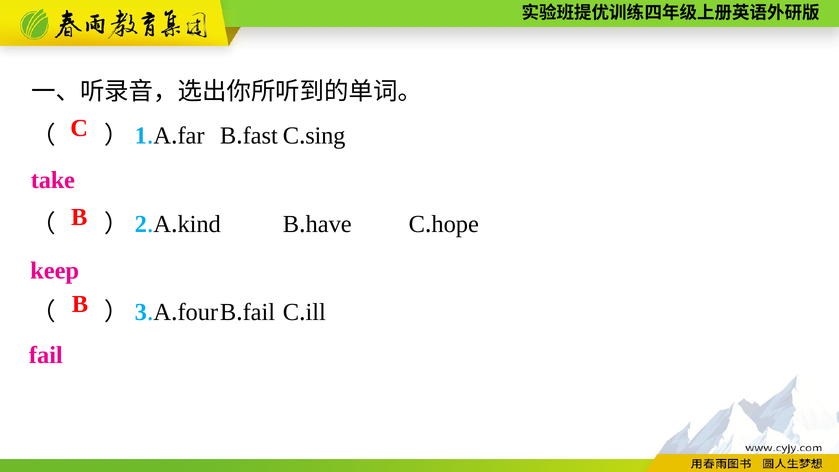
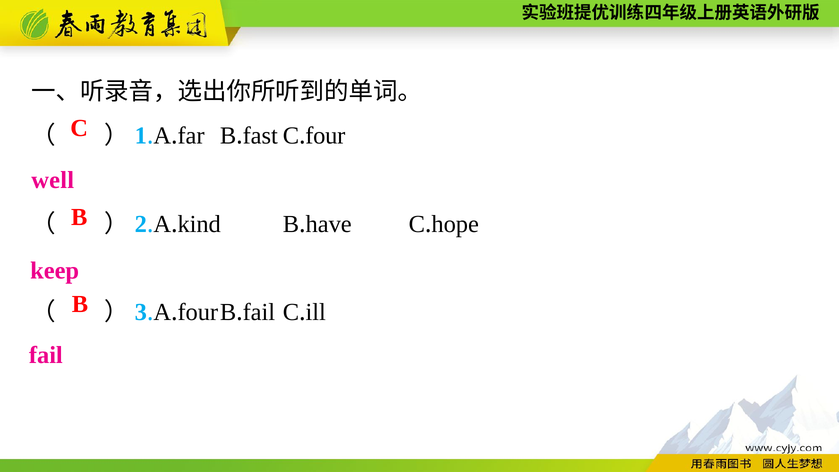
sing: sing -> four
take: take -> well
